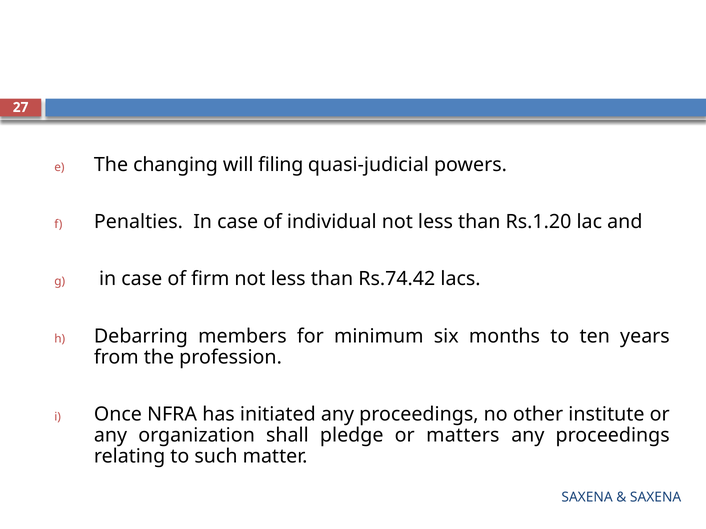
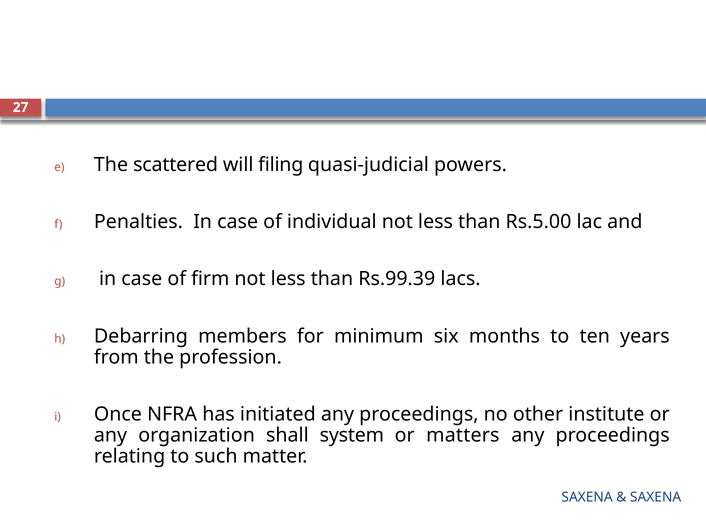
changing: changing -> scattered
Rs.1.20: Rs.1.20 -> Rs.5.00
Rs.74.42: Rs.74.42 -> Rs.99.39
pledge: pledge -> system
